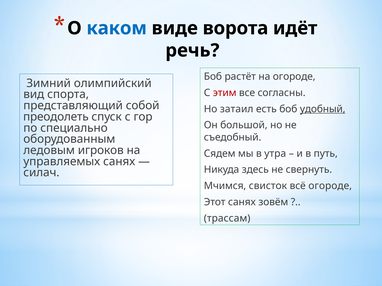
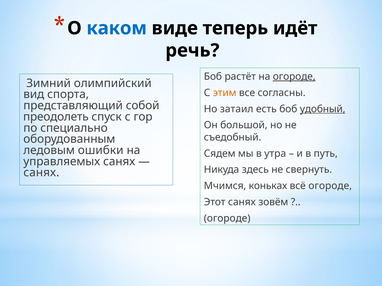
ворота: ворота -> теперь
огороде at (294, 77) underline: none -> present
этим colour: red -> orange
игроков: игроков -> ошибки
силач at (41, 173): силач -> санях
свисток: свисток -> коньках
трассам at (227, 219): трассам -> огороде
